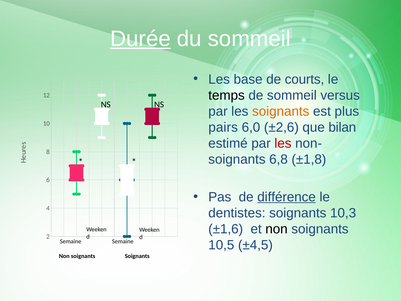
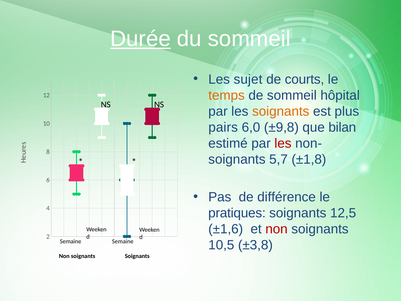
base: base -> sujet
temps colour: black -> orange
versus: versus -> hôpital
±2,6: ±2,6 -> ±9,8
6,8: 6,8 -> 5,7
différence underline: present -> none
dentistes: dentistes -> pratiques
10,3: 10,3 -> 12,5
non at (277, 229) colour: black -> red
±4,5: ±4,5 -> ±3,8
